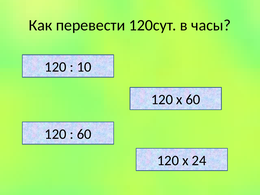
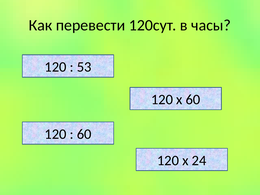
10: 10 -> 53
